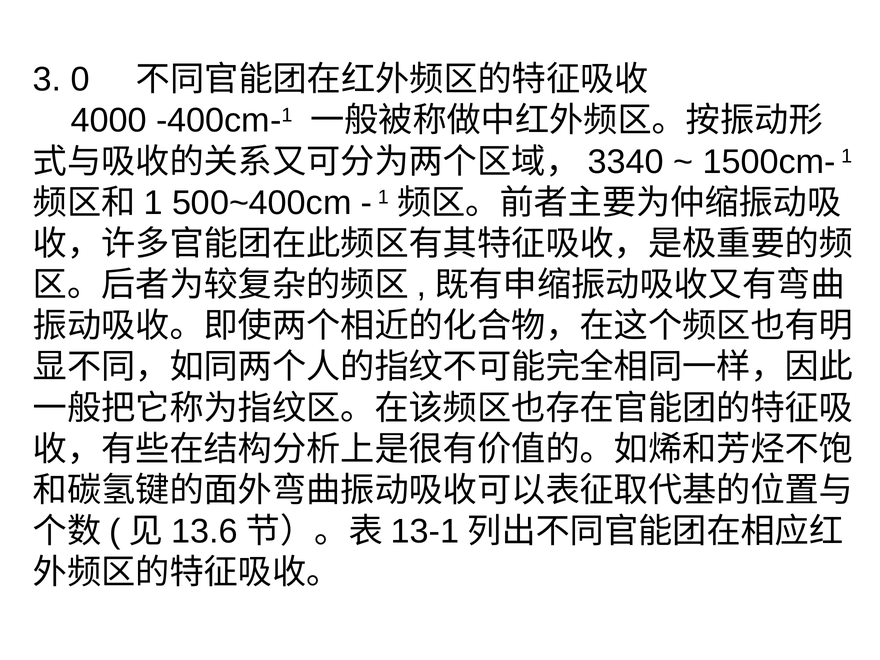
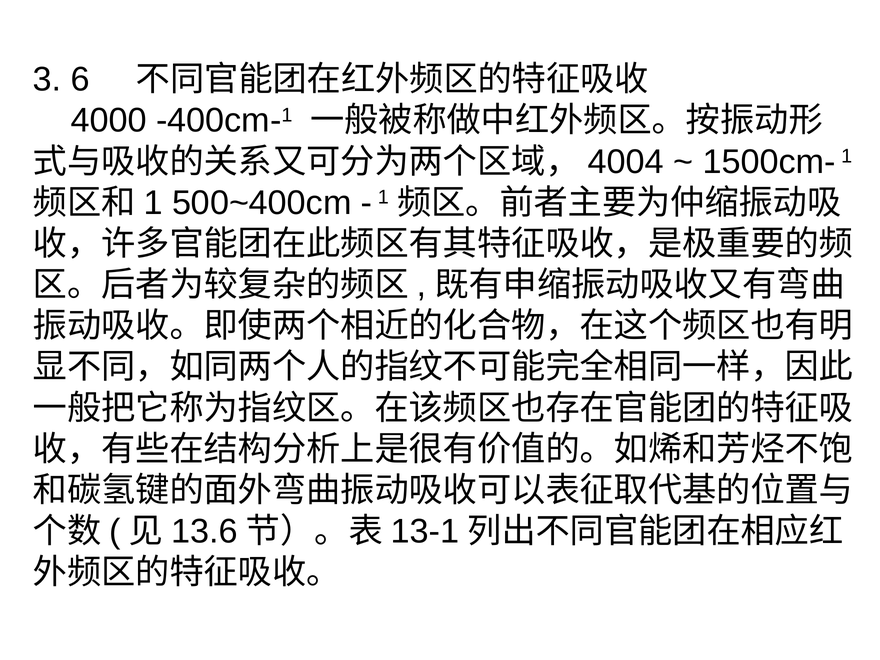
0: 0 -> 6
3340: 3340 -> 4004
